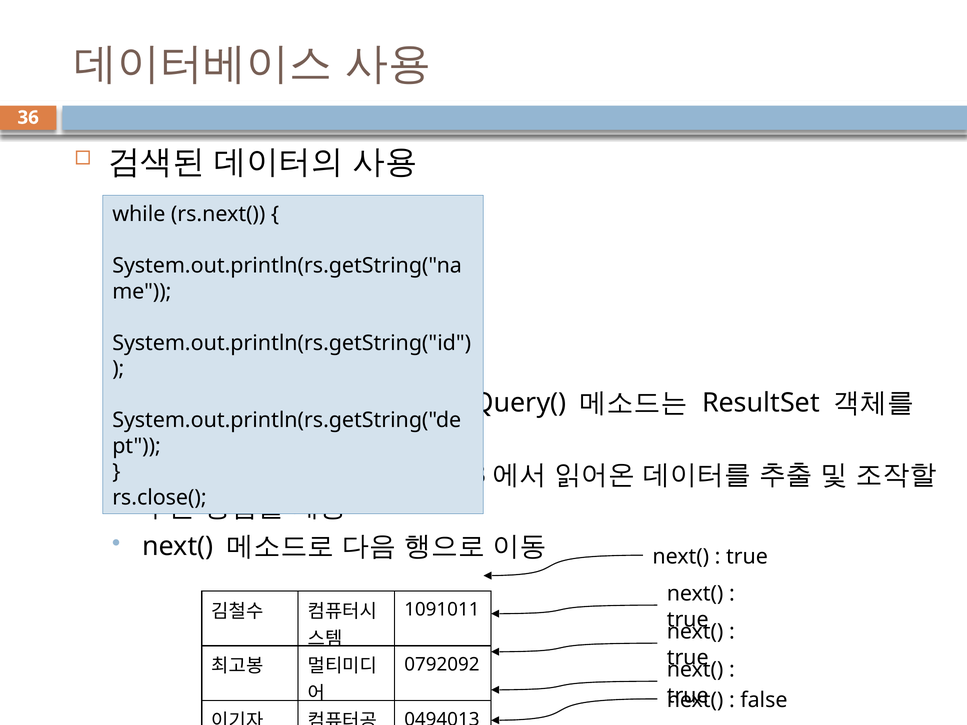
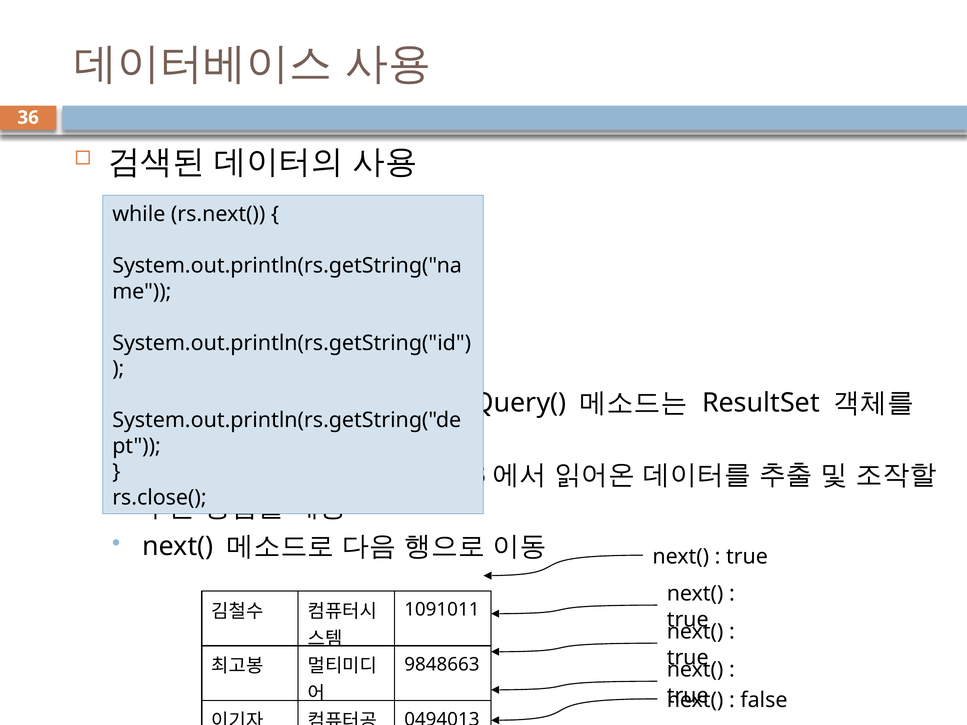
0792092: 0792092 -> 9848663
